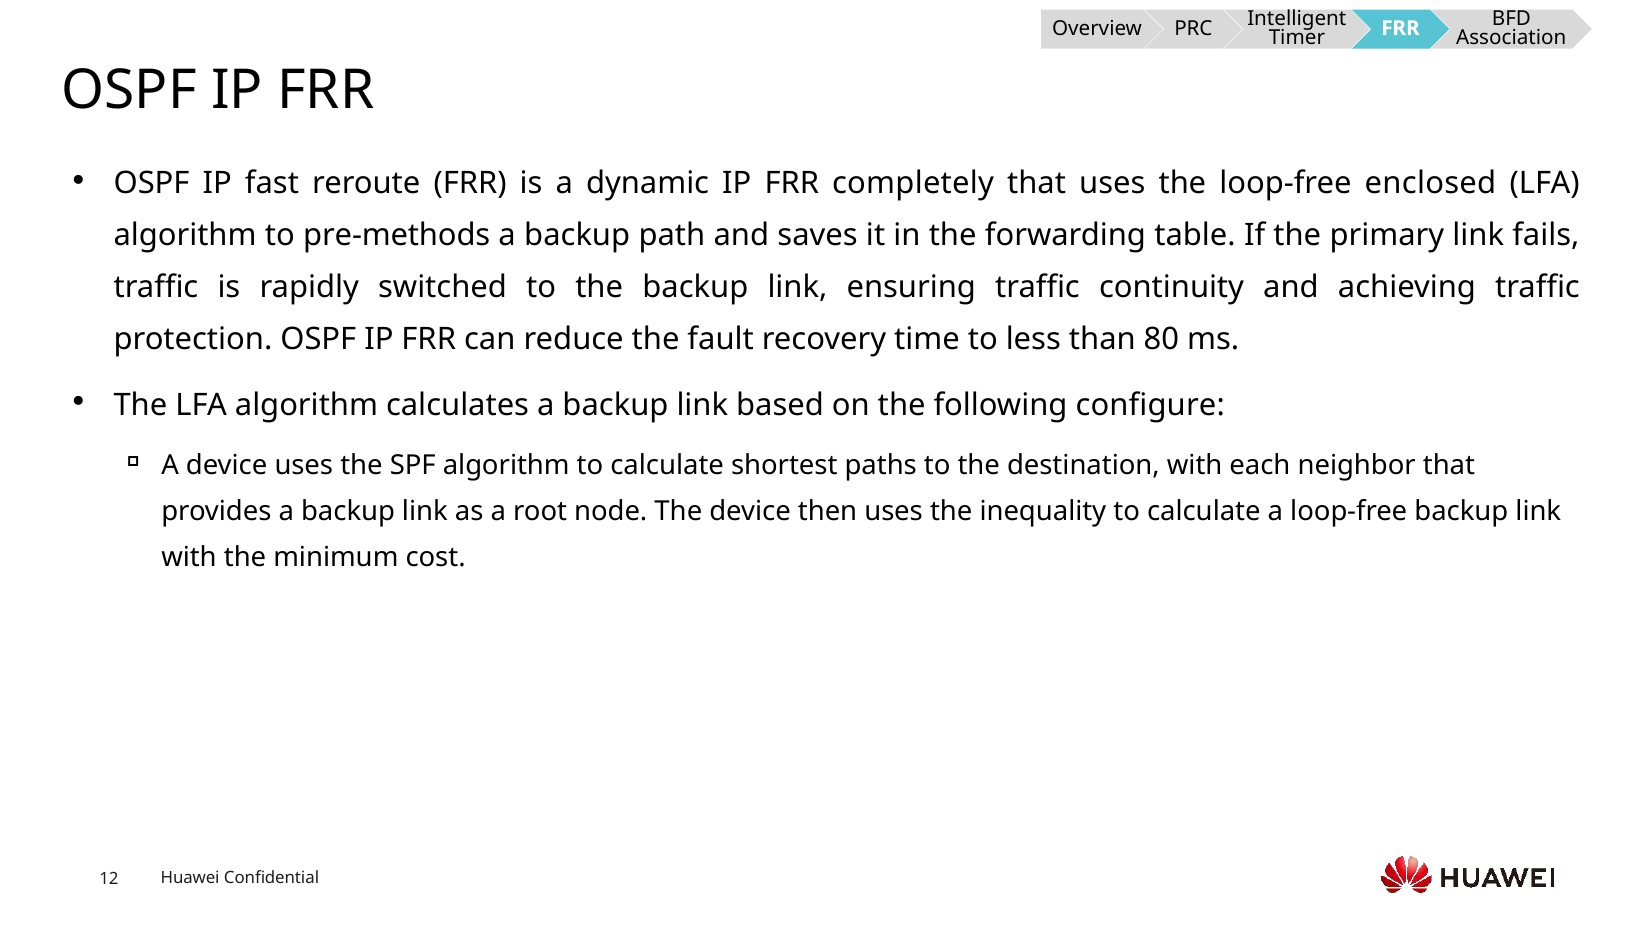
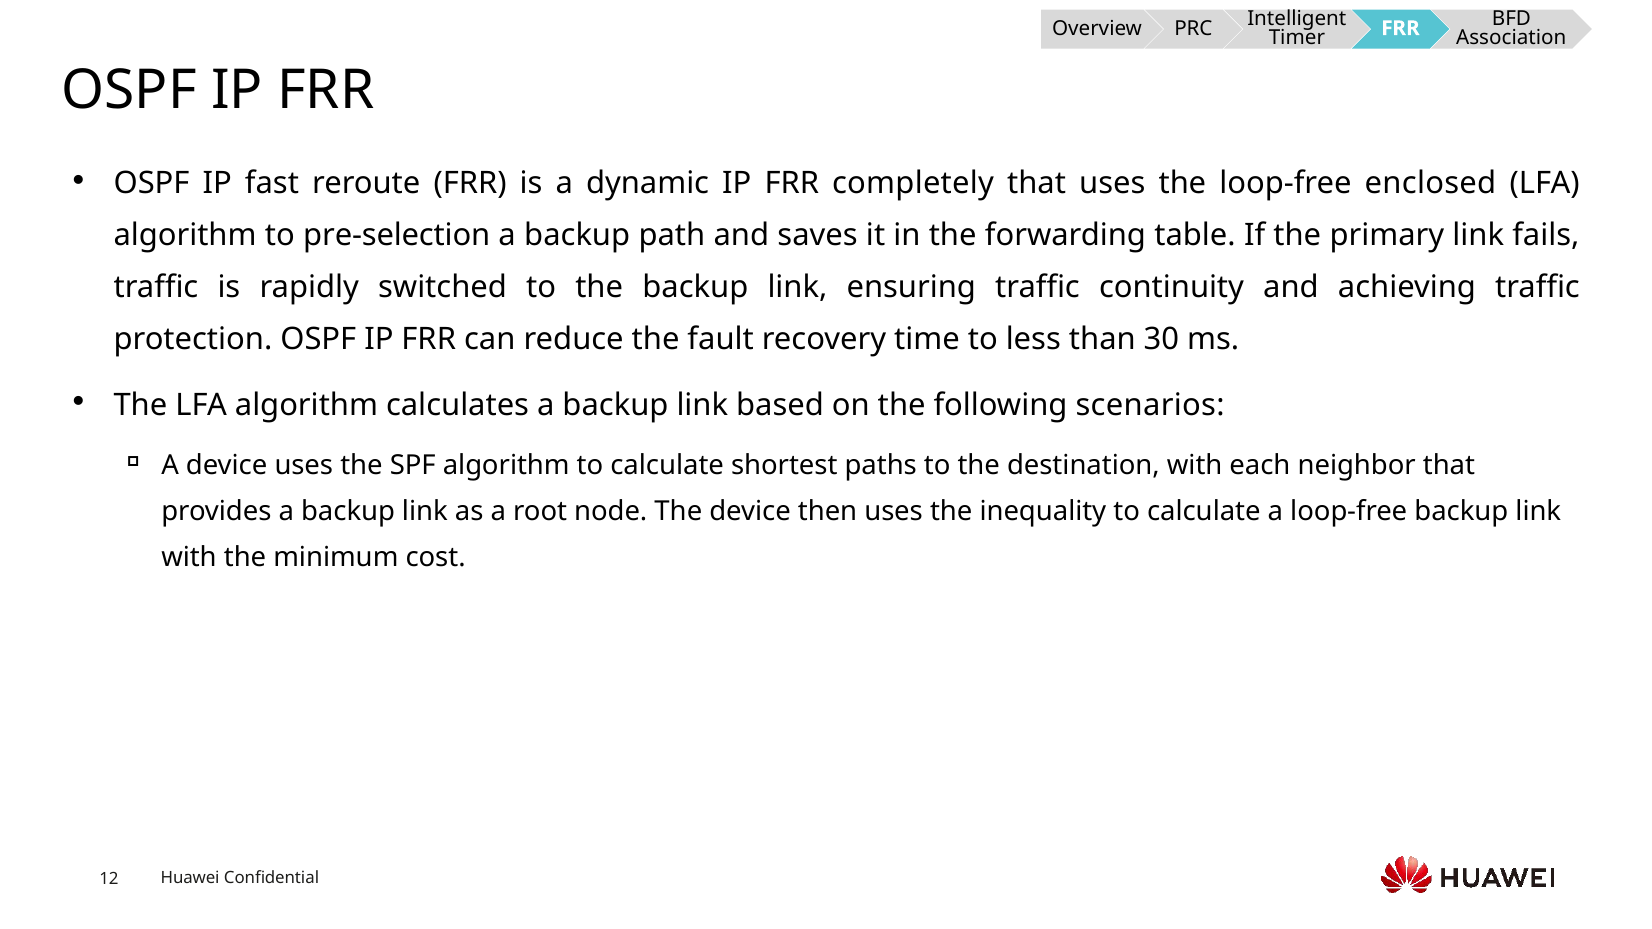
pre-methods: pre-methods -> pre-selection
80: 80 -> 30
configure: configure -> scenarios
